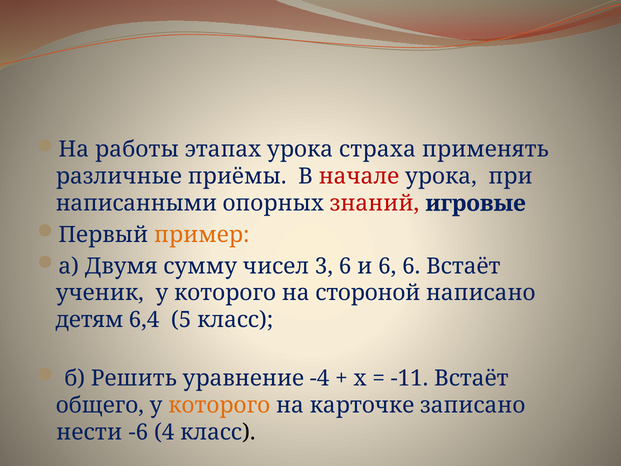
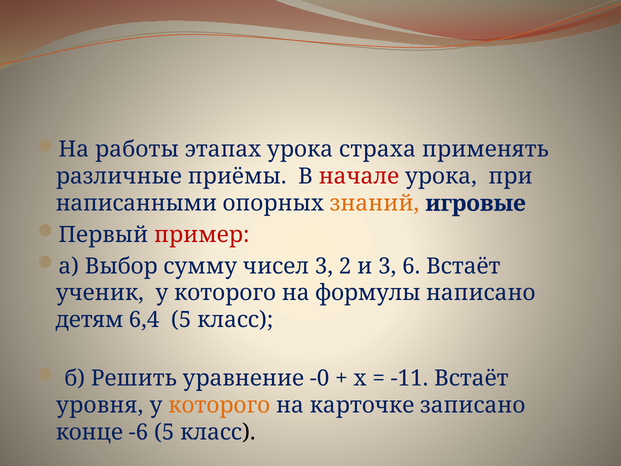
знаний colour: red -> orange
пример colour: orange -> red
Двумя: Двумя -> Выбор
3 6: 6 -> 2
и 6: 6 -> 3
стороной: стороной -> формулы
-4: -4 -> -0
общего: общего -> уровня
нести: нести -> конце
-6 4: 4 -> 5
